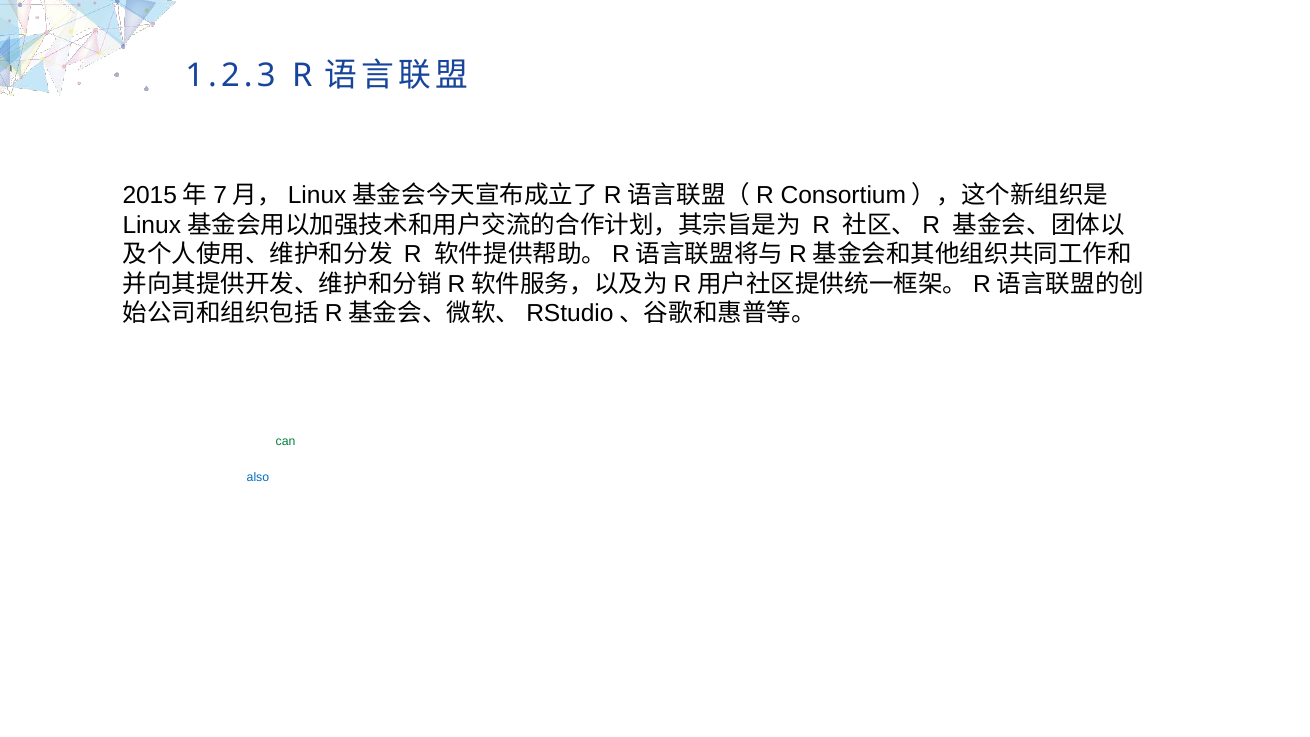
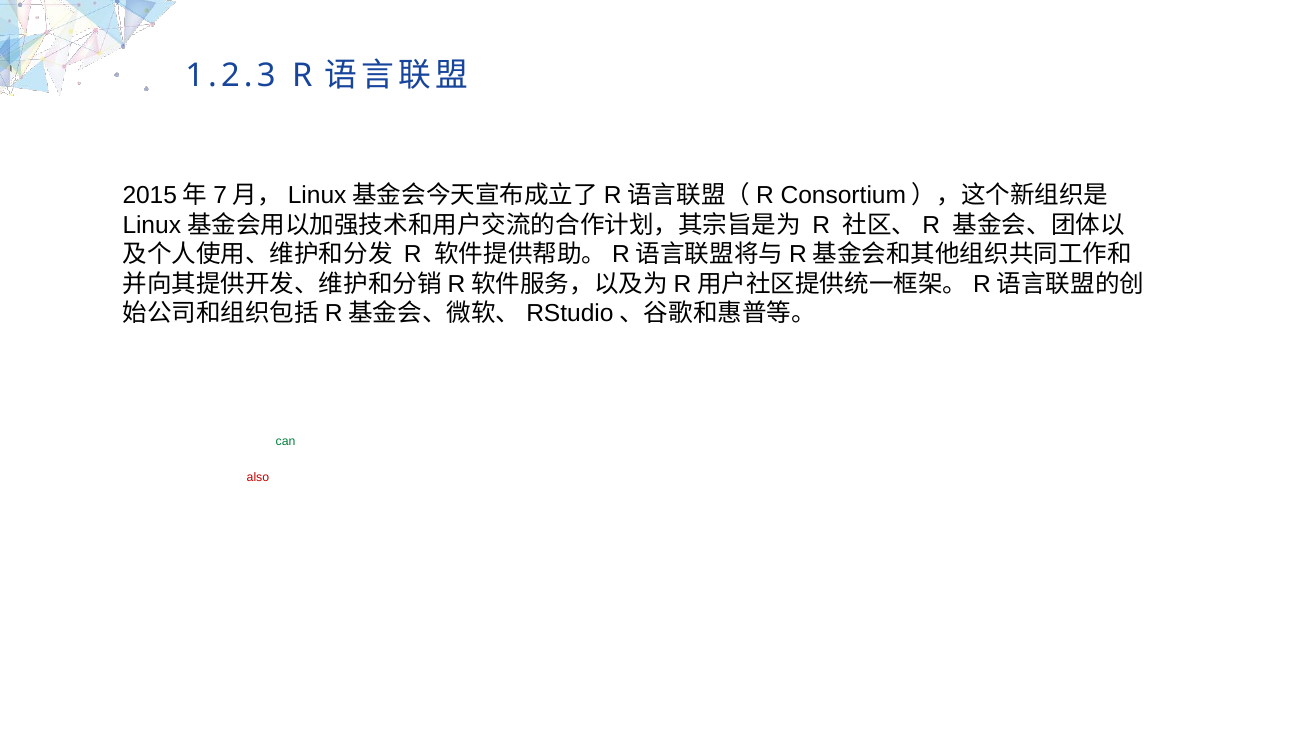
also at (258, 477) colour: blue -> red
